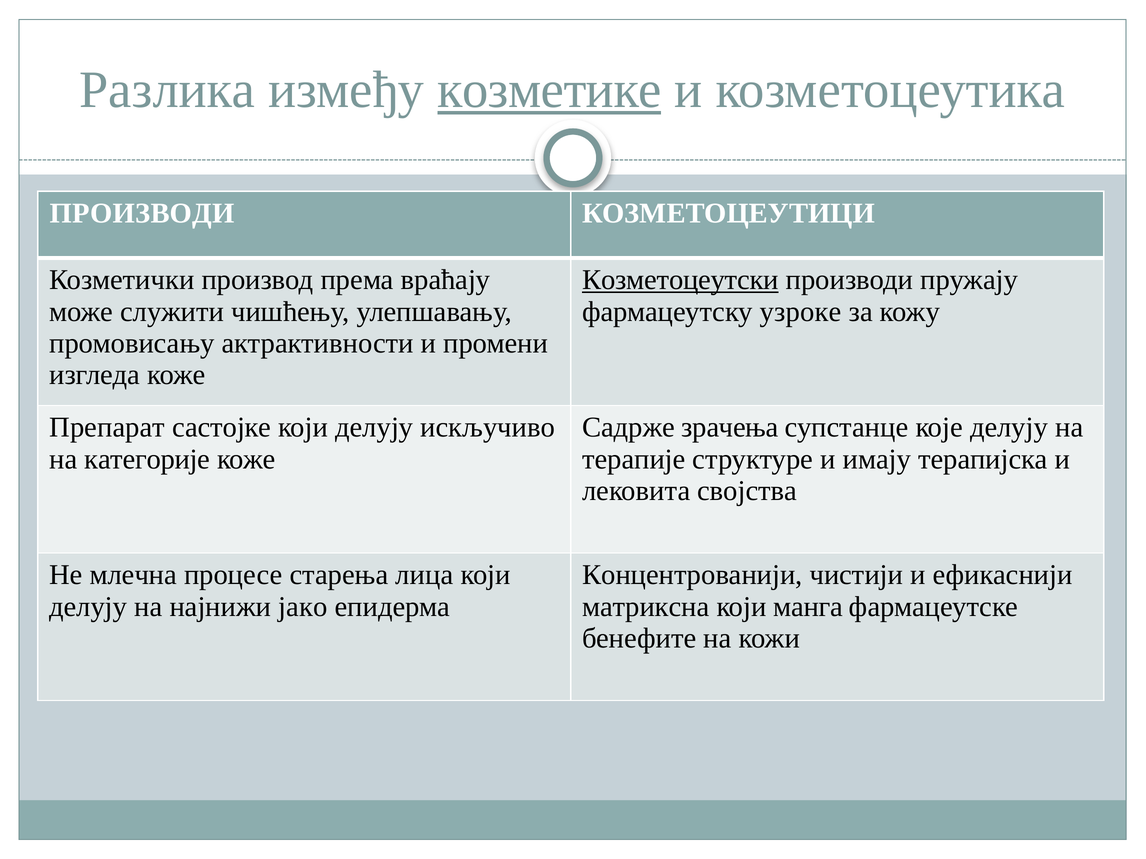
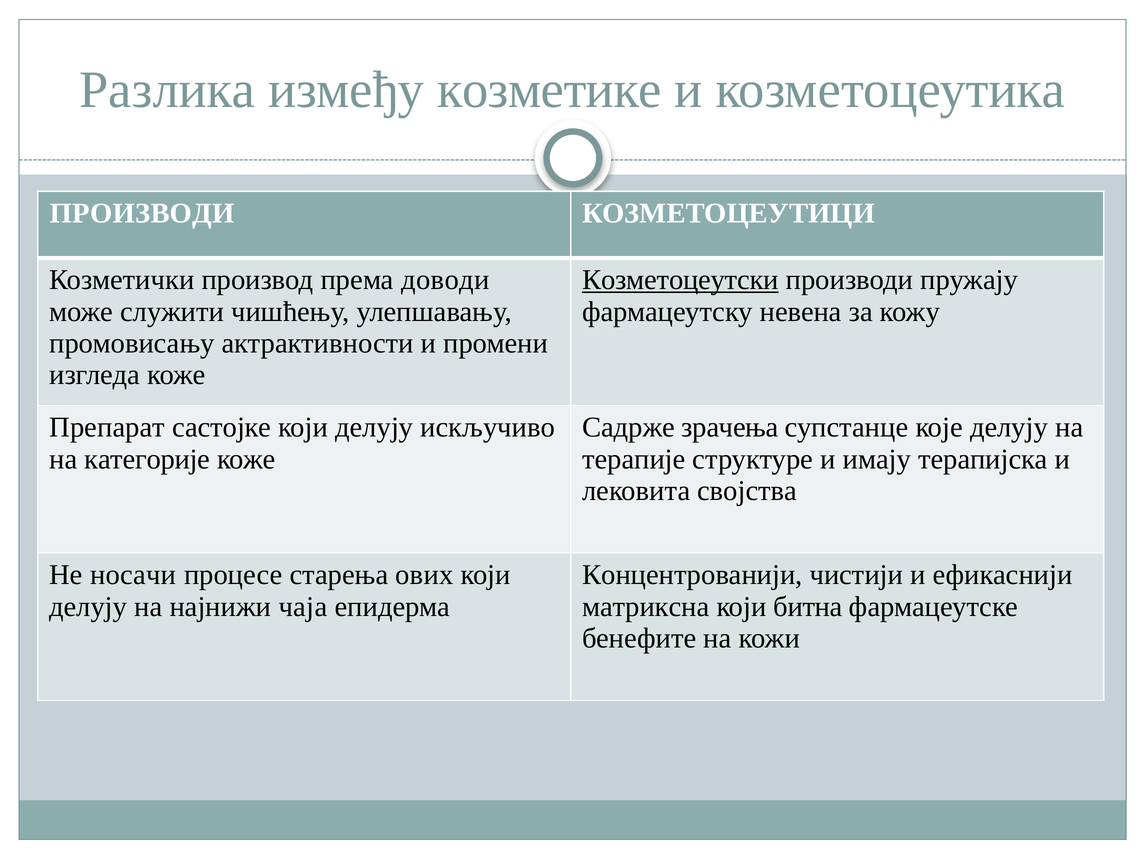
козметике underline: present -> none
враћају: враћају -> доводи
узроке: узроке -> невена
млечна: млечна -> носачи
лица: лица -> ових
јако: јако -> чаја
манга: манга -> битна
